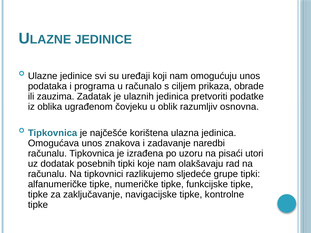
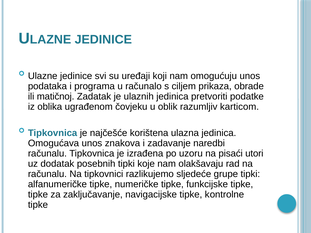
zauzima: zauzima -> matičnoj
osnovna: osnovna -> karticom
